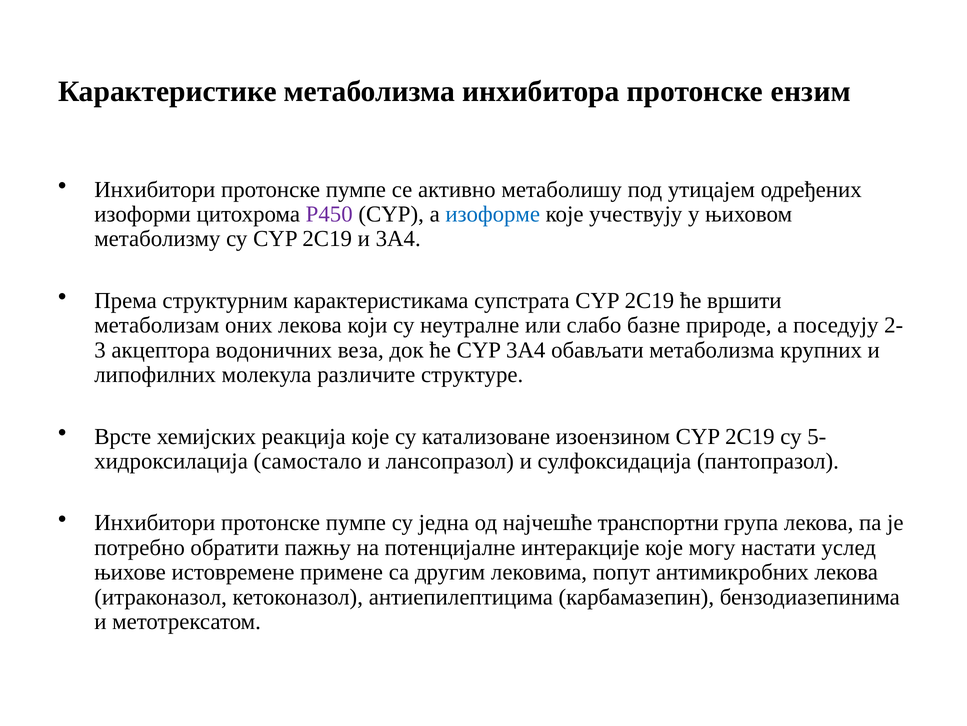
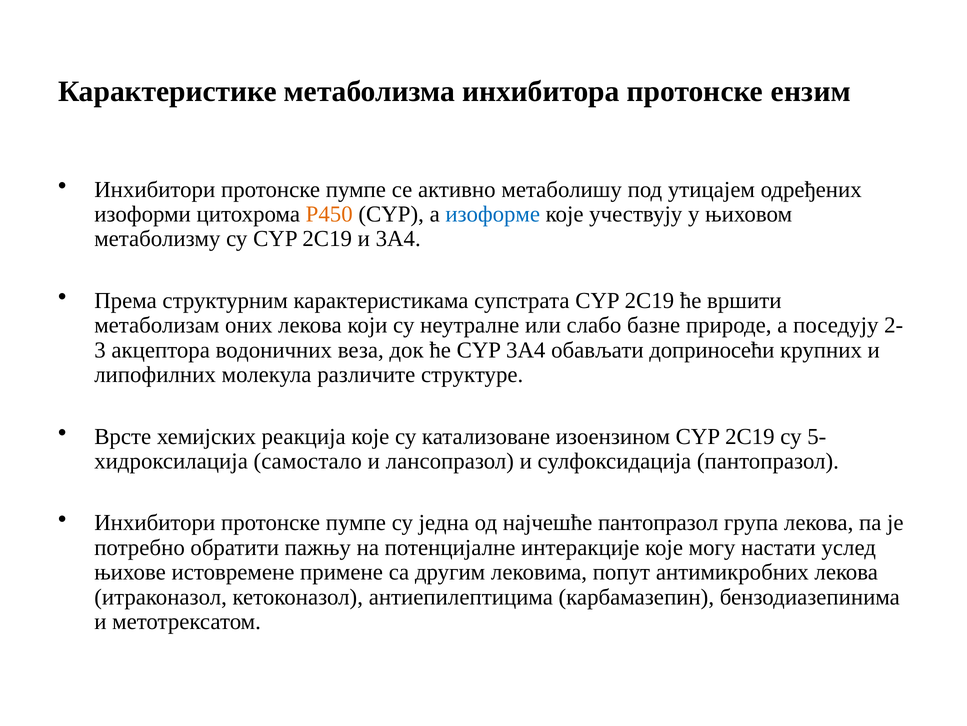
Р450 colour: purple -> orange
обављати метаболизма: метаболизма -> доприносећи
најчешће транспортни: транспортни -> пантопразол
